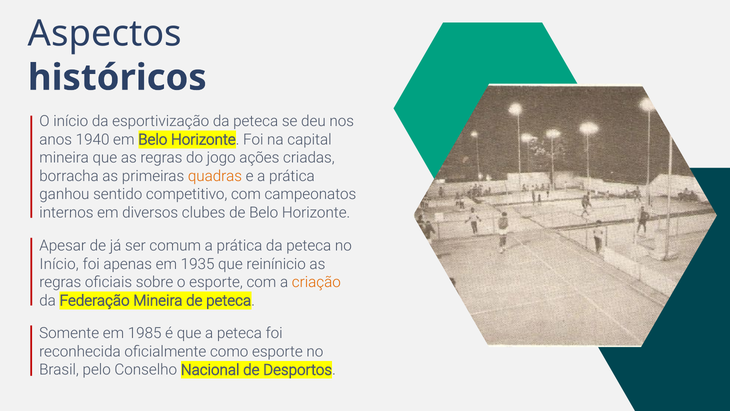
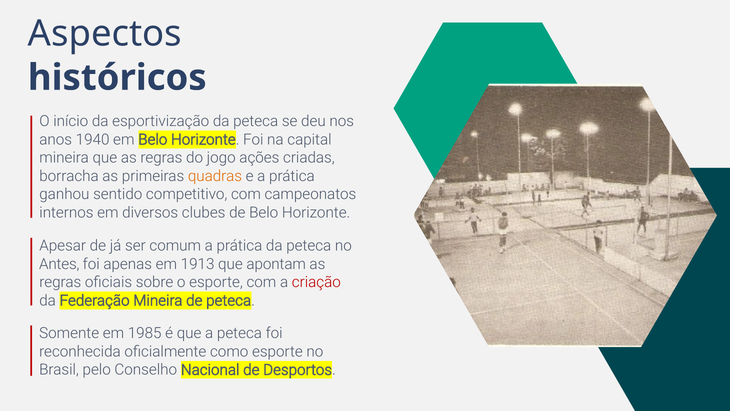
Início at (59, 264): Início -> Antes
1935: 1935 -> 1913
reinínicio: reinínicio -> apontam
criação colour: orange -> red
